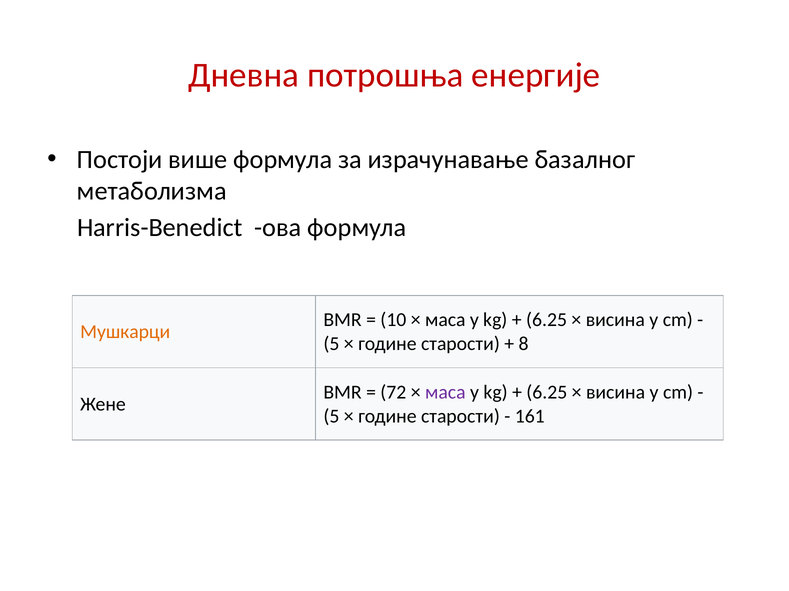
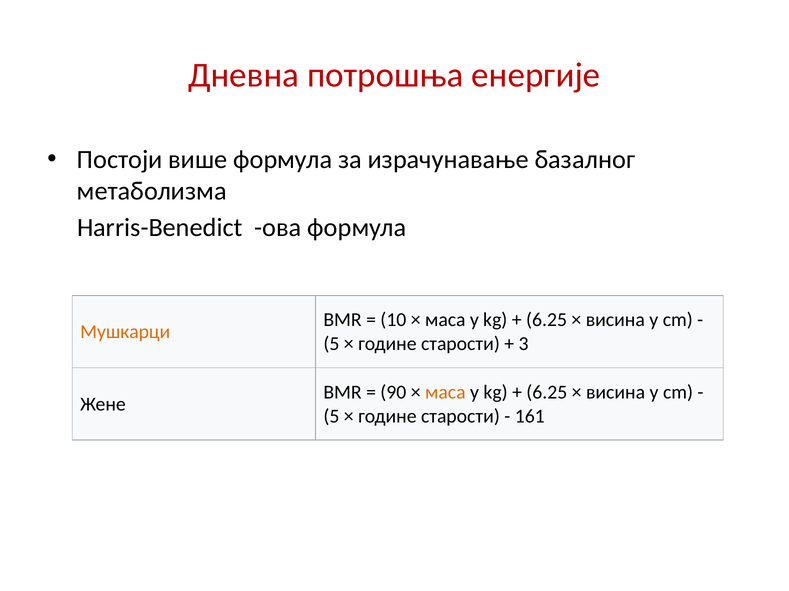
8: 8 -> 3
72: 72 -> 90
маса at (445, 393) colour: purple -> orange
